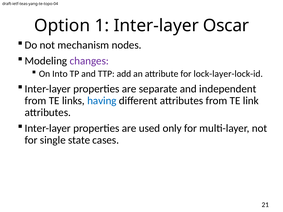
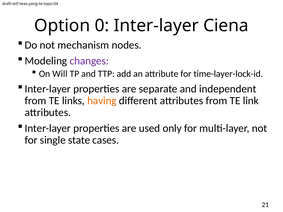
1: 1 -> 0
Oscar: Oscar -> Ciena
Into: Into -> Will
lock-layer-lock-id: lock-layer-lock-id -> time-layer-lock-id
having colour: blue -> orange
